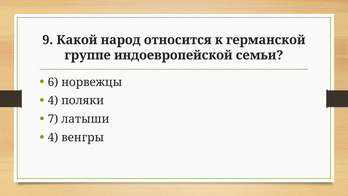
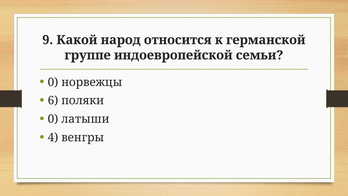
6 at (53, 82): 6 -> 0
4 at (53, 101): 4 -> 6
7 at (53, 119): 7 -> 0
